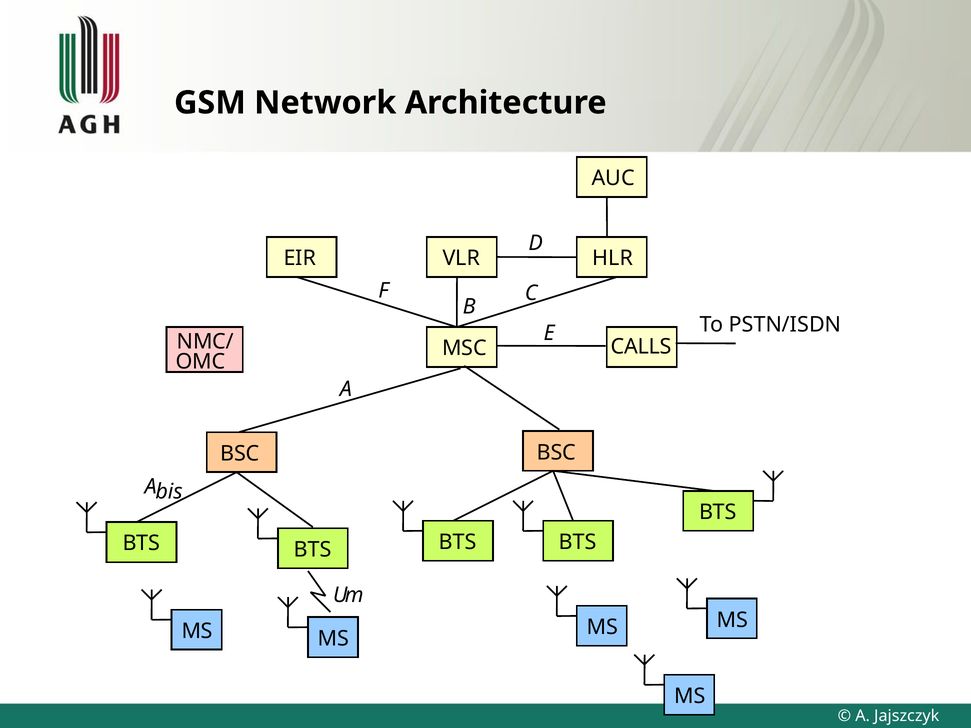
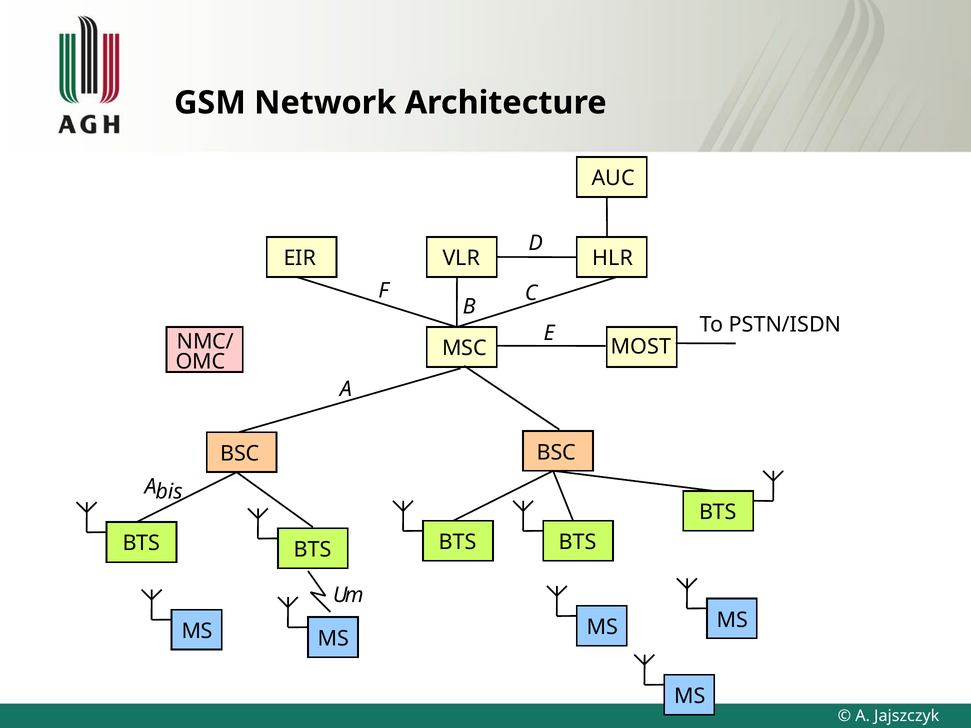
CALLS: CALLS -> MOST
